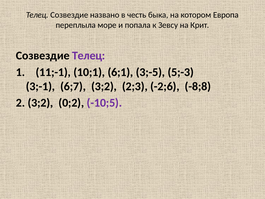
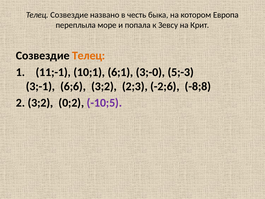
Телец at (89, 56) colour: purple -> orange
3;-5: 3;-5 -> 3;-0
6;7: 6;7 -> 6;6
